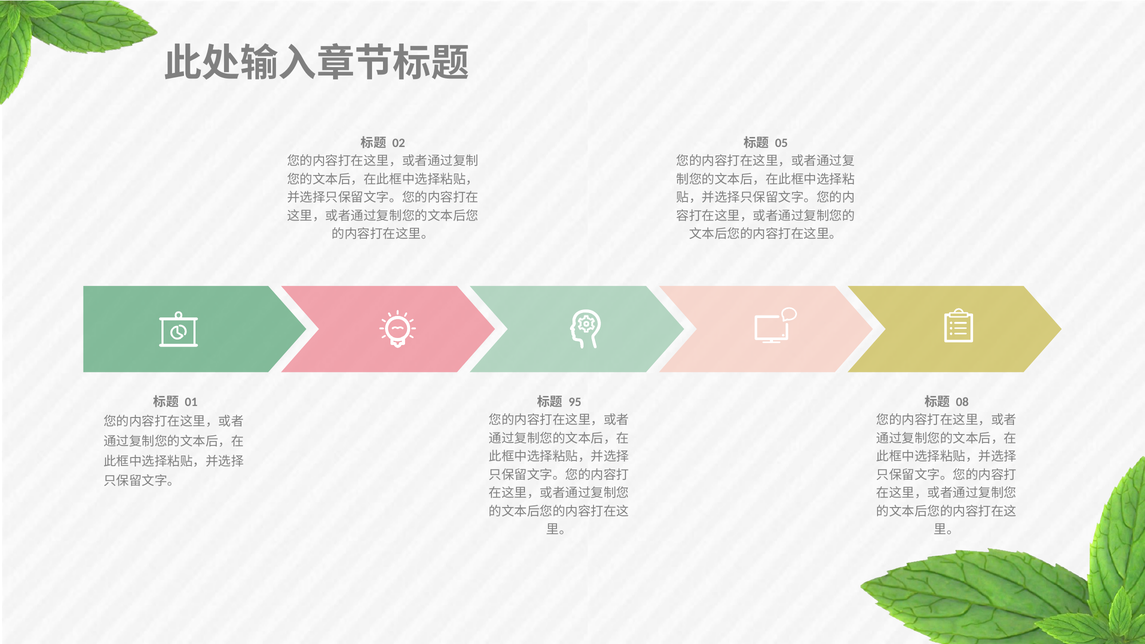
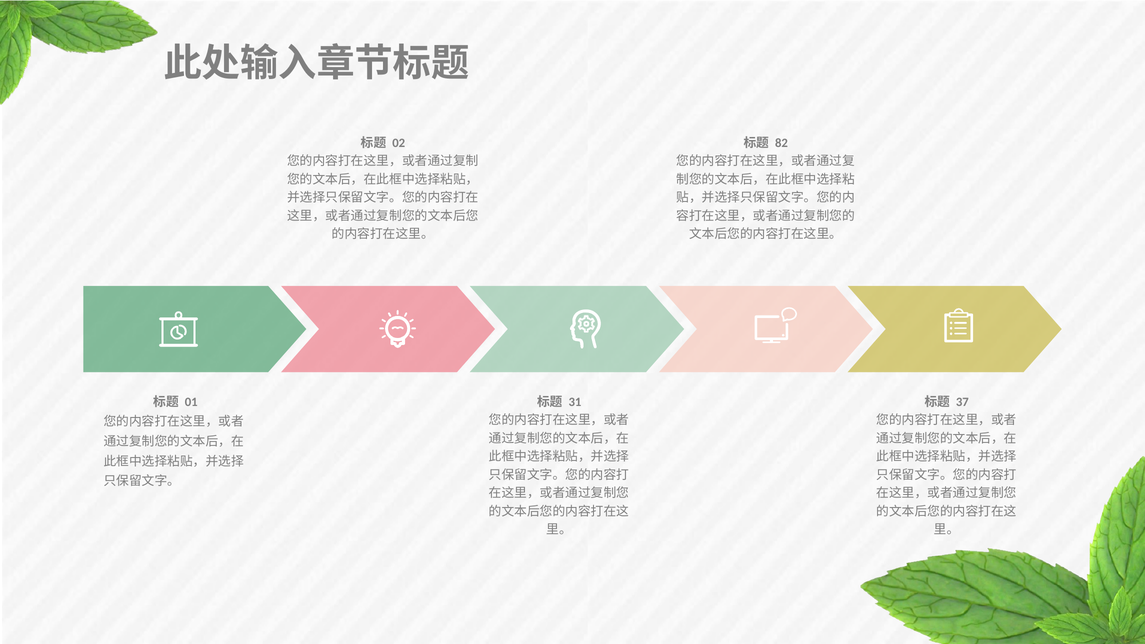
05: 05 -> 82
95: 95 -> 31
08: 08 -> 37
